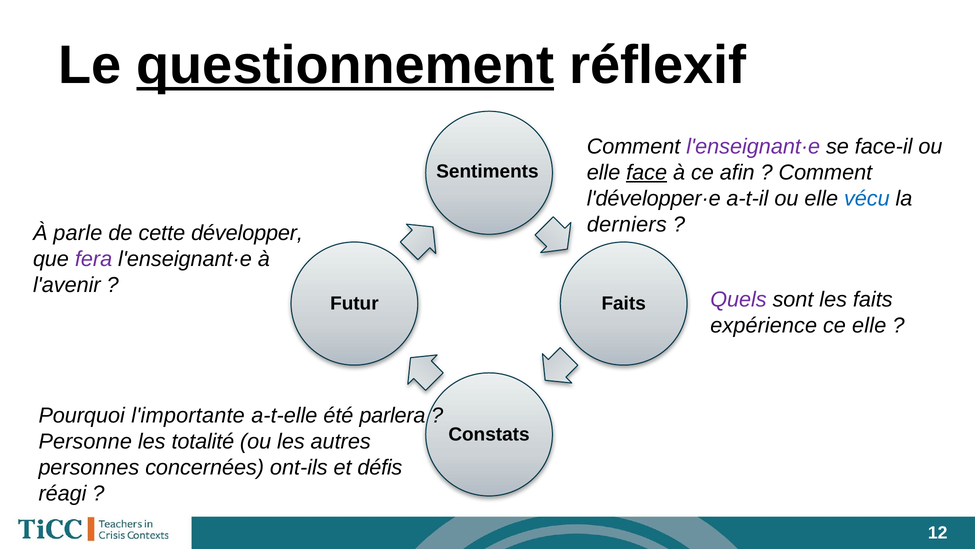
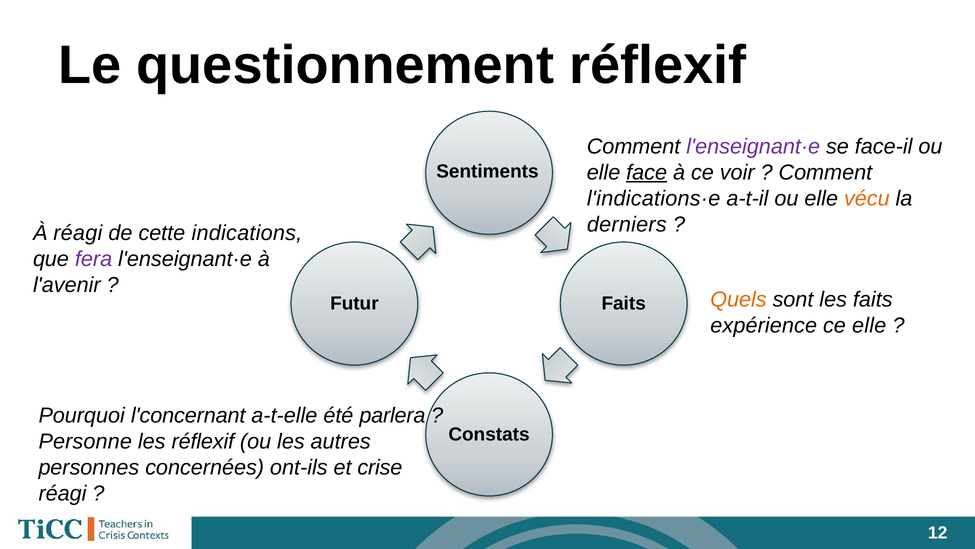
questionnement underline: present -> none
afin: afin -> voir
l'développer·e: l'développer·e -> l'indications·e
vécu colour: blue -> orange
À parle: parle -> réagi
développer: développer -> indications
Quels colour: purple -> orange
l'importante: l'importante -> l'concernant
les totalité: totalité -> réflexif
défis: défis -> crise
